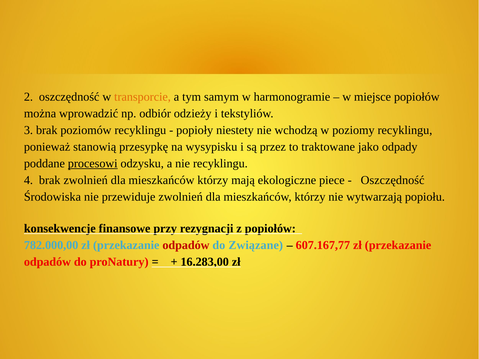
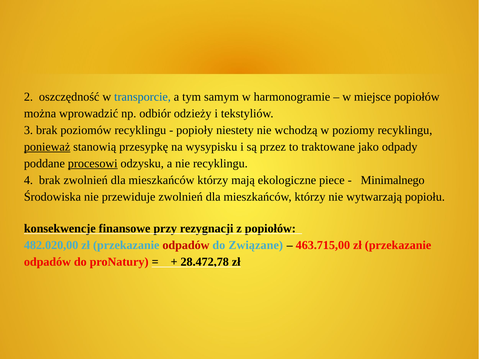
transporcie colour: orange -> blue
ponieważ underline: none -> present
Oszczędność at (393, 180): Oszczędność -> Minimalnego
782.000,00: 782.000,00 -> 482.020,00
607.167,77: 607.167,77 -> 463.715,00
16.283,00: 16.283,00 -> 28.472,78
